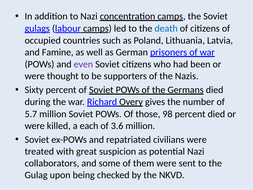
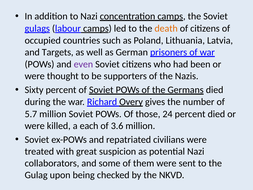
death colour: blue -> orange
Famine: Famine -> Targets
98: 98 -> 24
